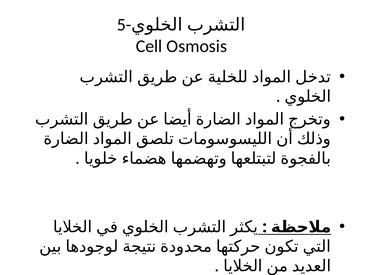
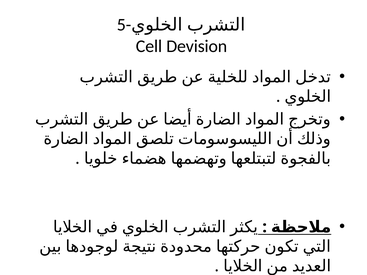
Osmosis: Osmosis -> Devision
